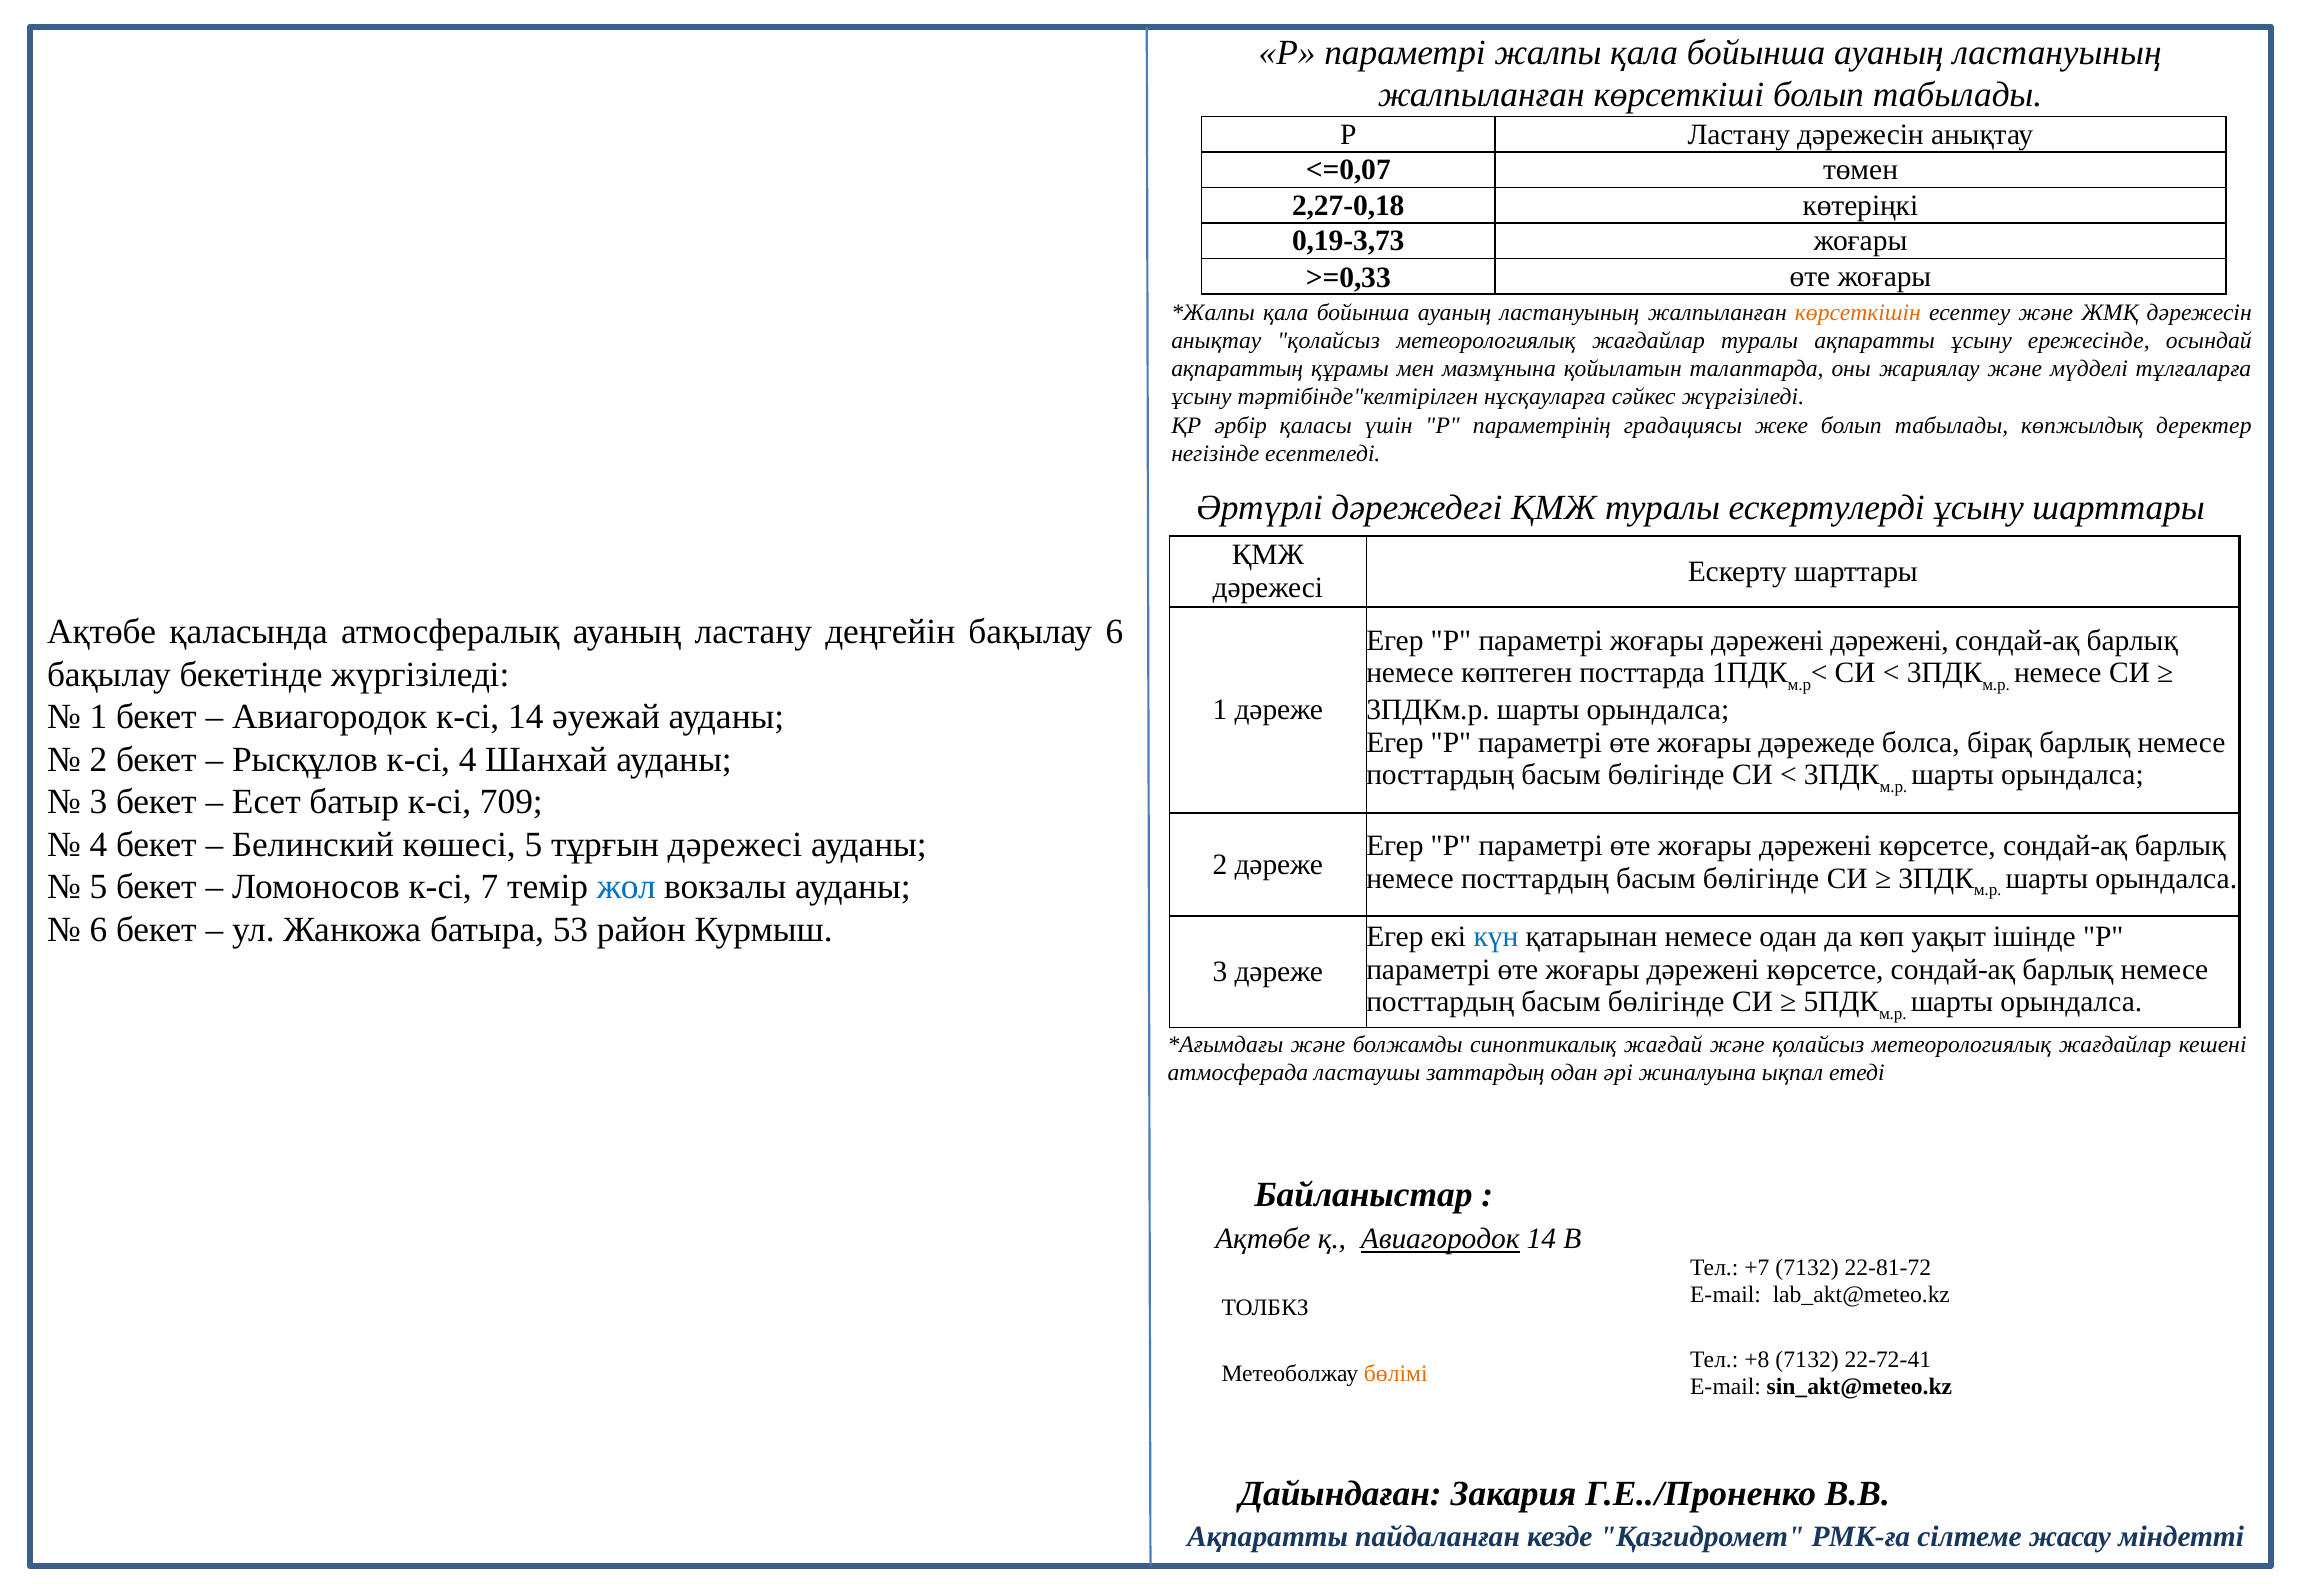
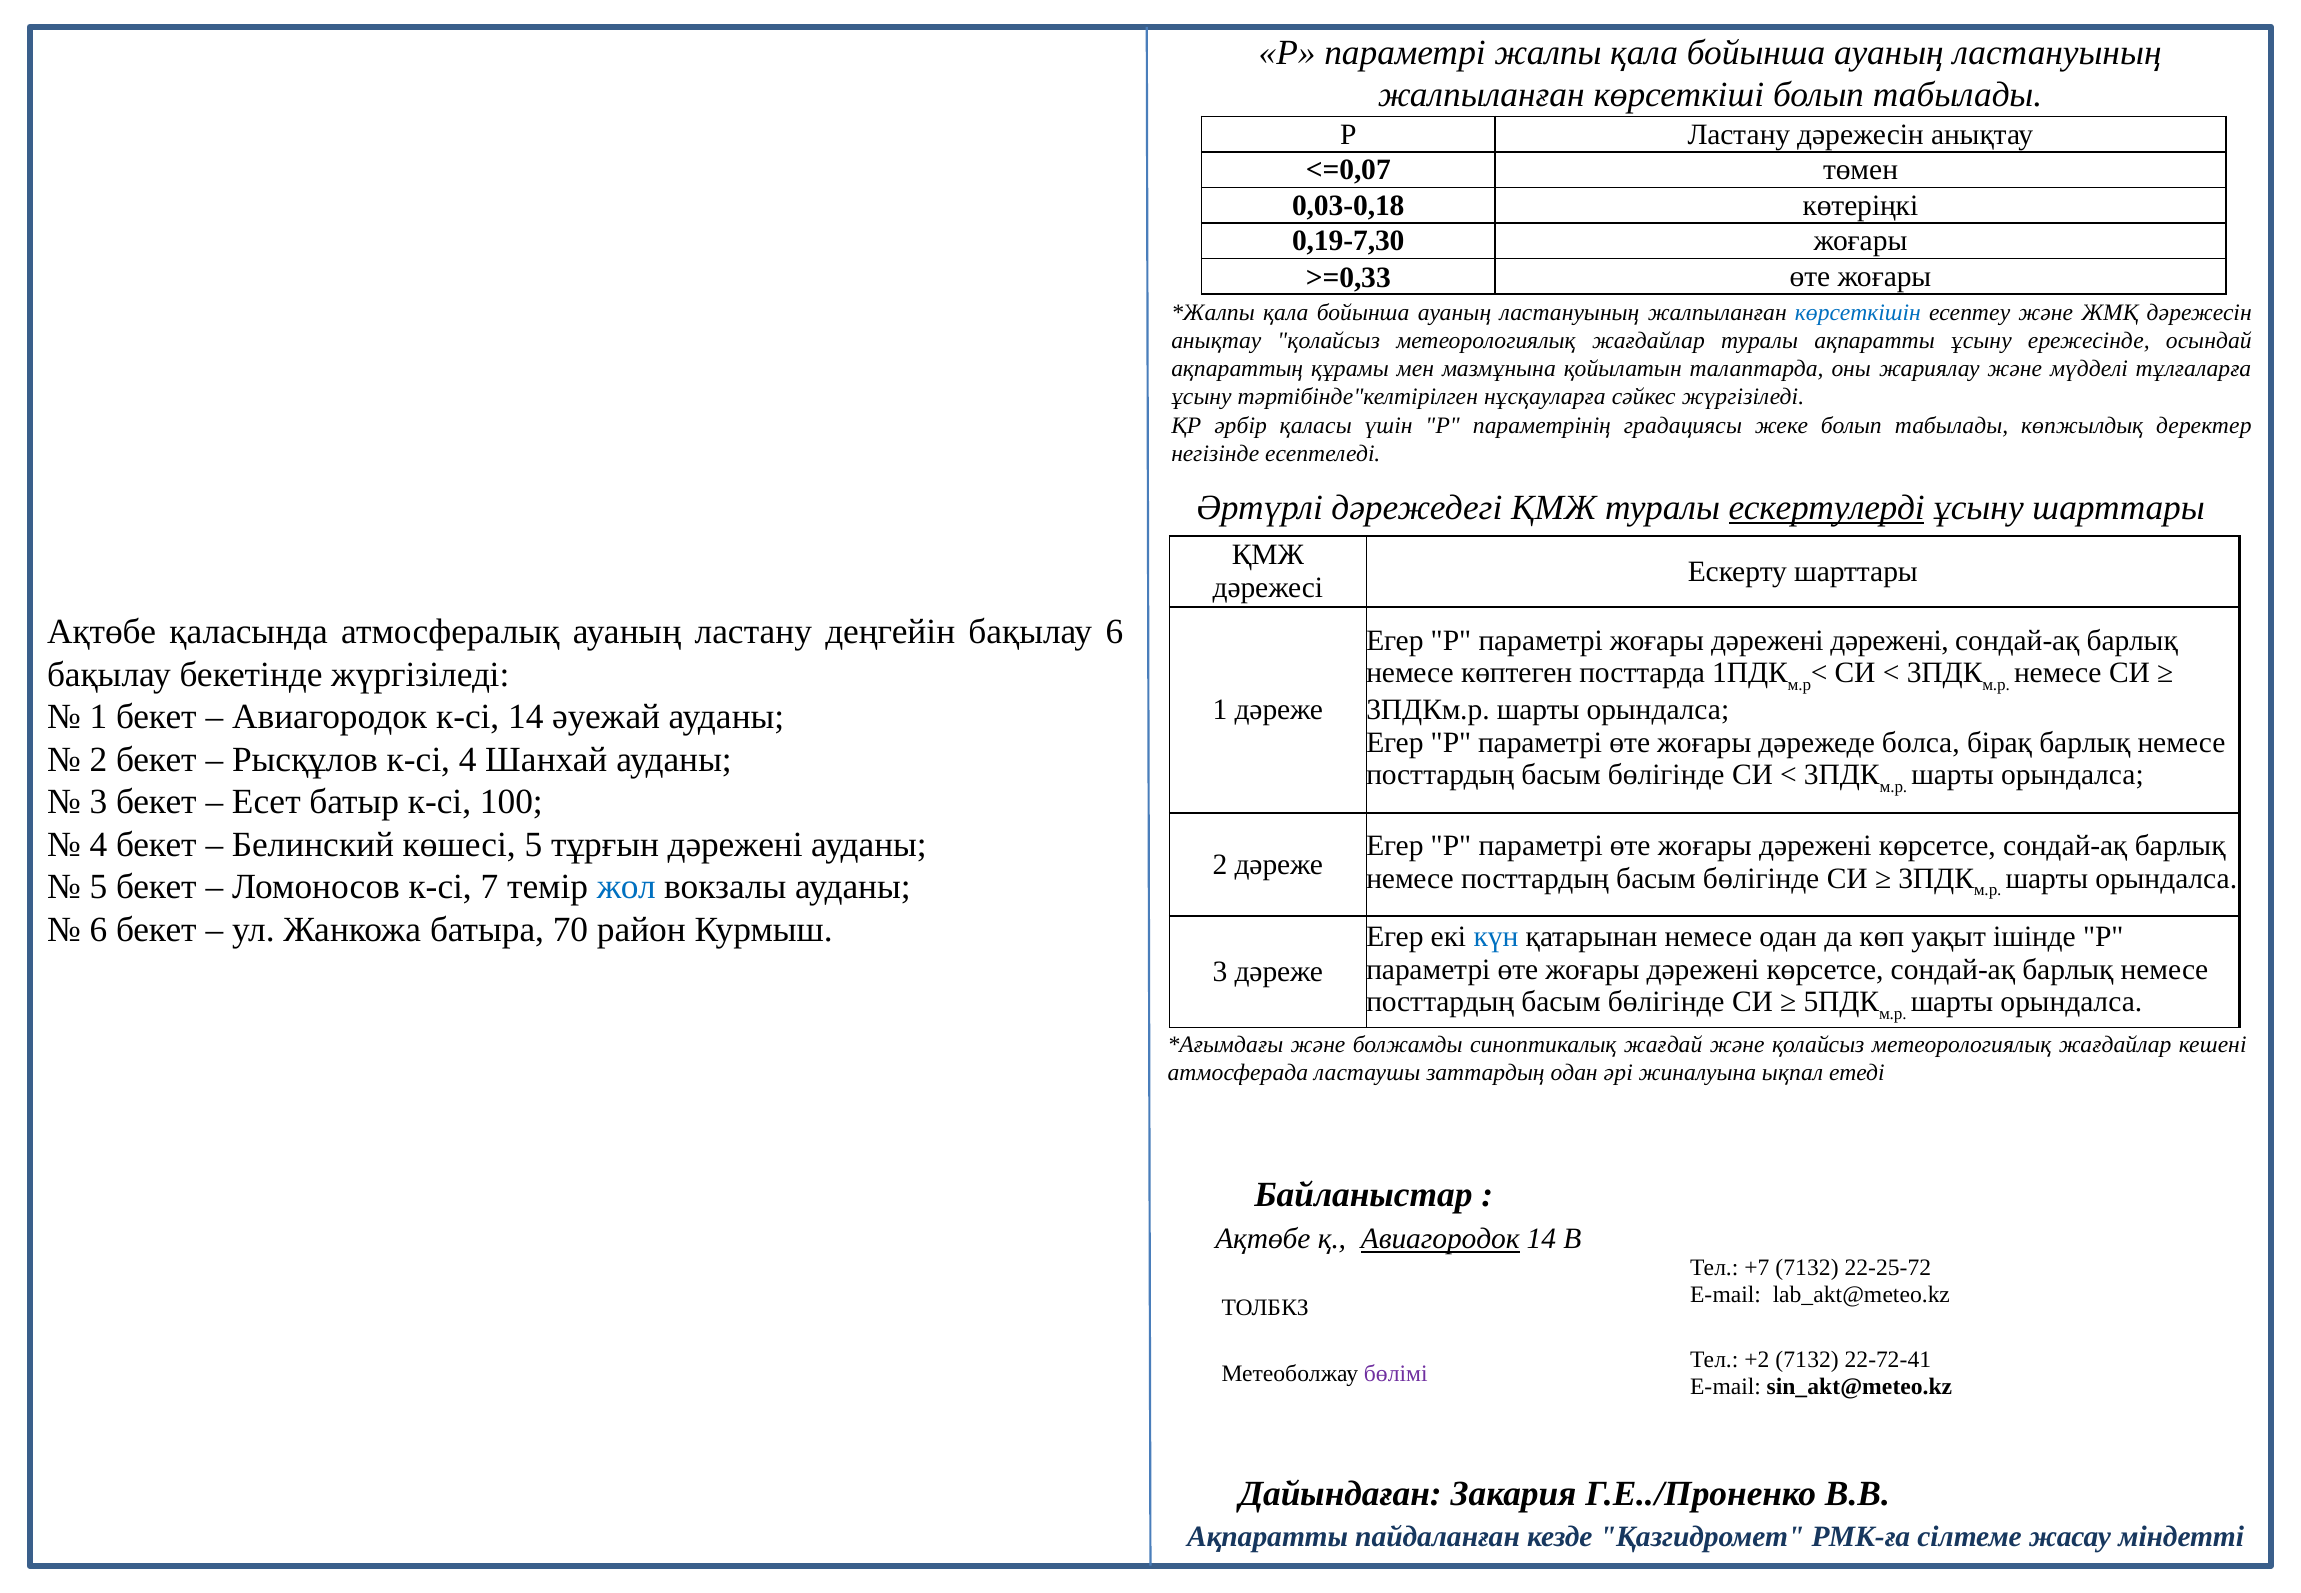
2,27-0,18: 2,27-0,18 -> 0,03-0,18
0,19-3,73: 0,19-3,73 -> 0,19-7,30
көрсеткішін colour: orange -> blue
ескертулерді underline: none -> present
709: 709 -> 100
тұрғын дәрежесі: дәрежесі -> дәрежені
53: 53 -> 70
22-81-72: 22-81-72 -> 22-25-72
+8: +8 -> +2
бөлімі colour: orange -> purple
